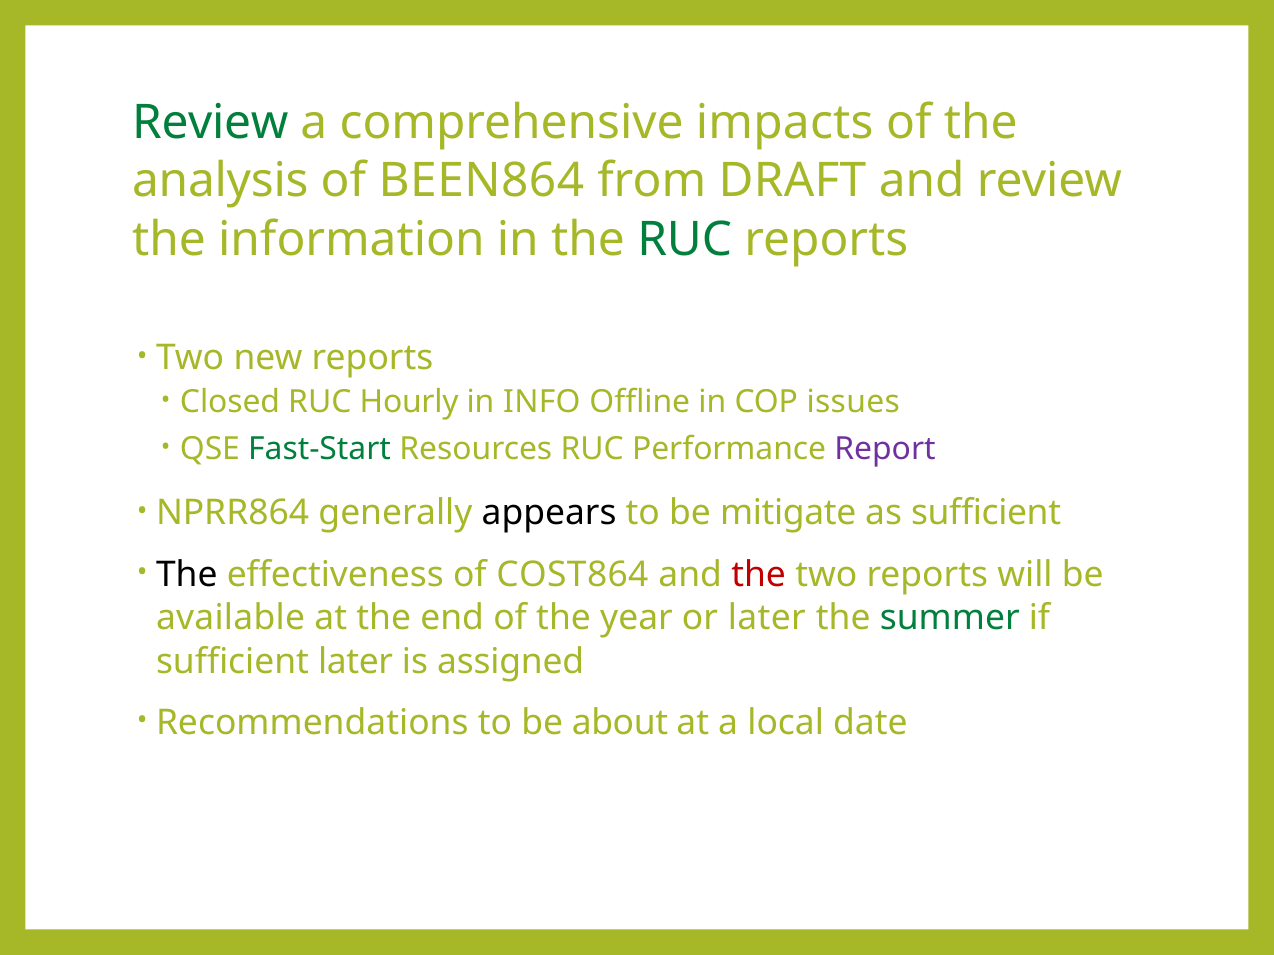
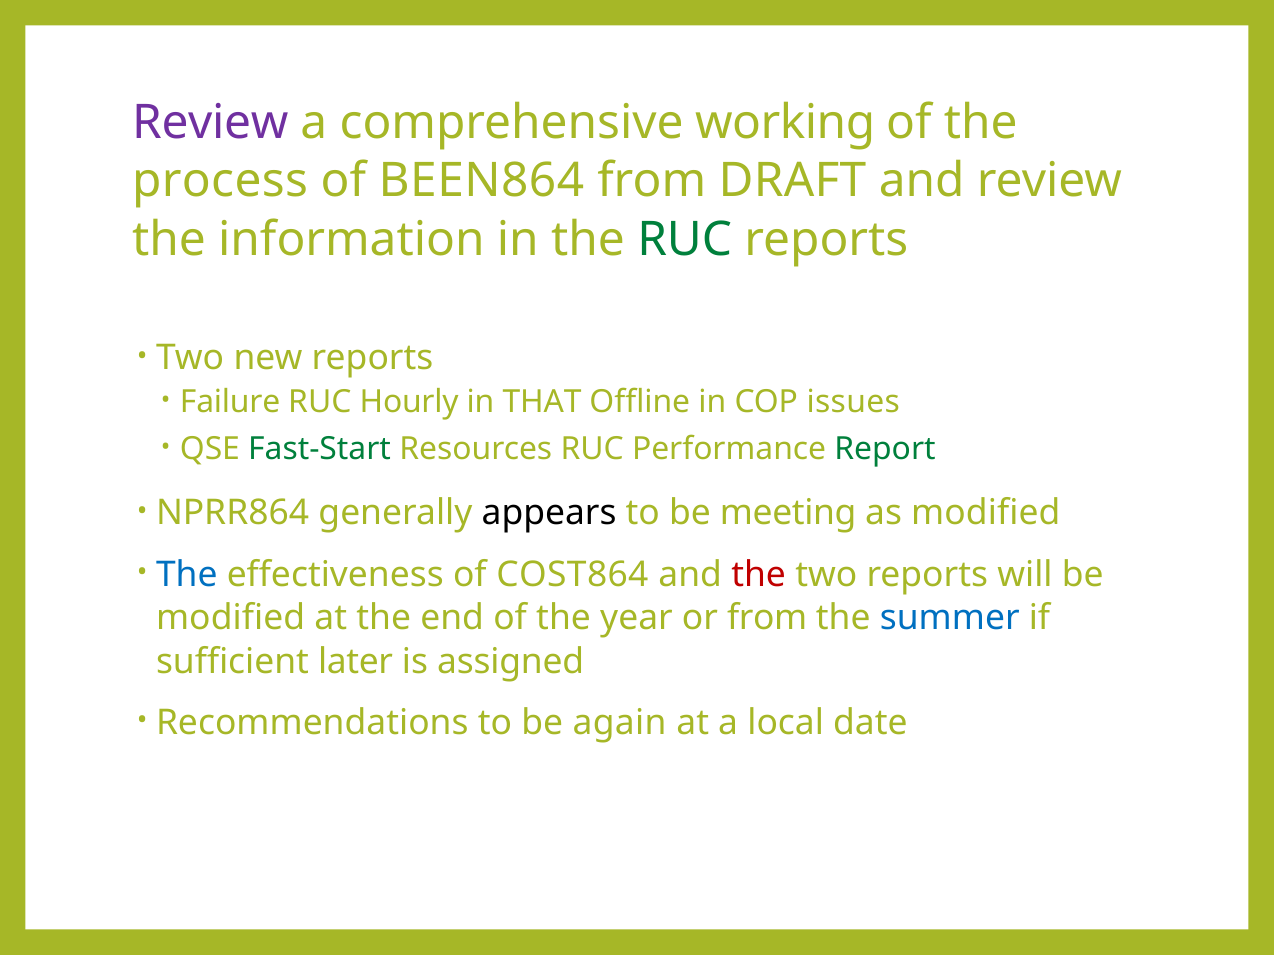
Review at (210, 123) colour: green -> purple
impacts: impacts -> working
analysis: analysis -> process
Closed: Closed -> Failure
INFO: INFO -> THAT
Report colour: purple -> green
mitigate: mitigate -> meeting
as sufficient: sufficient -> modified
The at (187, 575) colour: black -> blue
available at (231, 618): available -> modified
or later: later -> from
summer colour: green -> blue
about: about -> again
